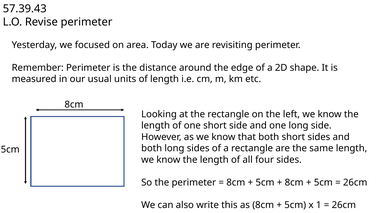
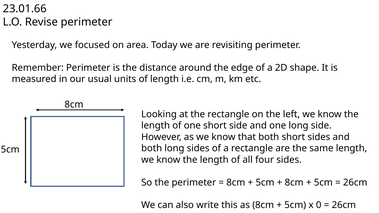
57.39.43: 57.39.43 -> 23.01.66
1: 1 -> 0
